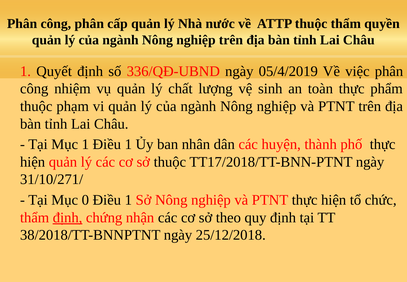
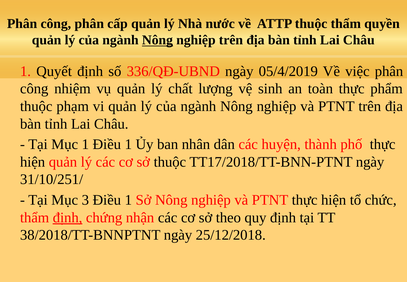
Nông at (157, 40) underline: none -> present
31/10/271/: 31/10/271/ -> 31/10/251/
0: 0 -> 3
